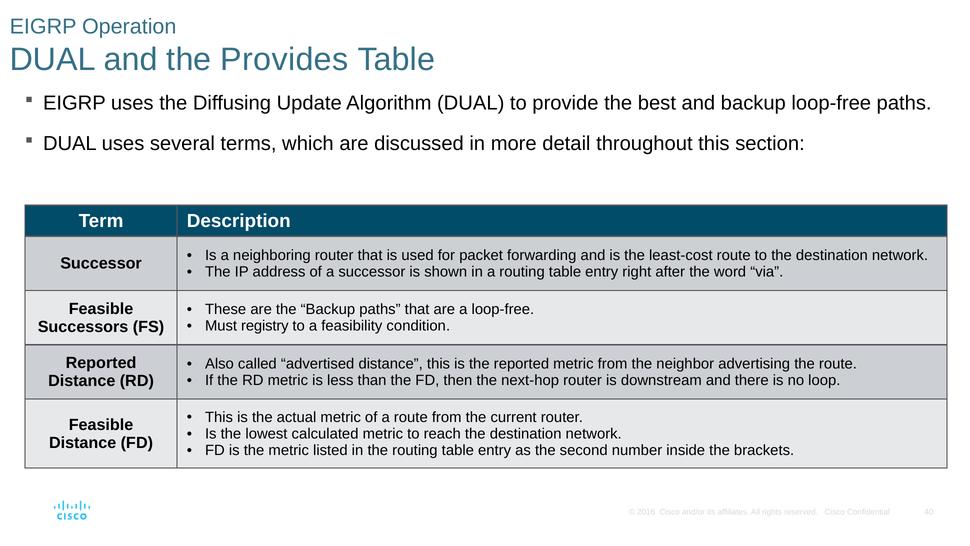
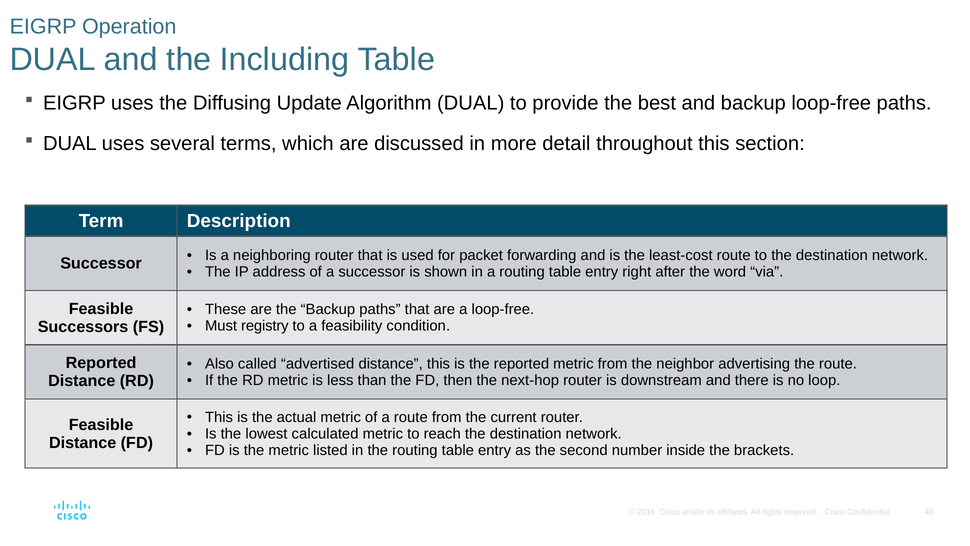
Provides: Provides -> Including
